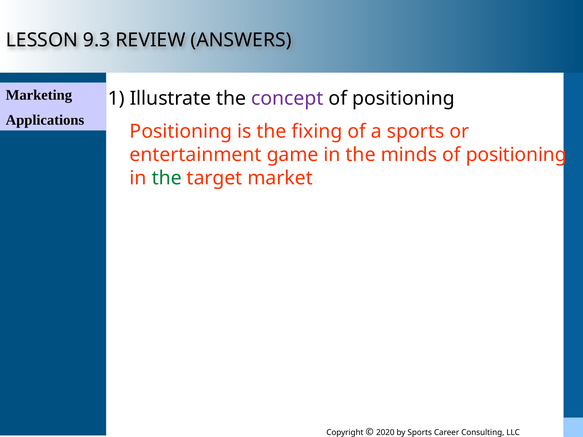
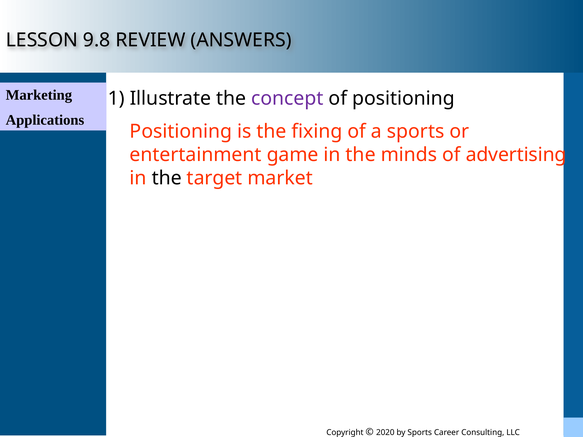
9.3: 9.3 -> 9.8
minds of positioning: positioning -> advertising
the at (167, 178) colour: green -> black
